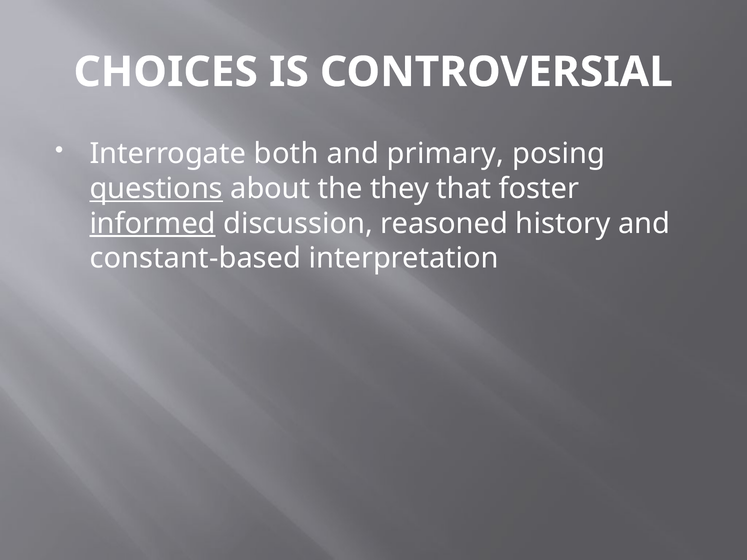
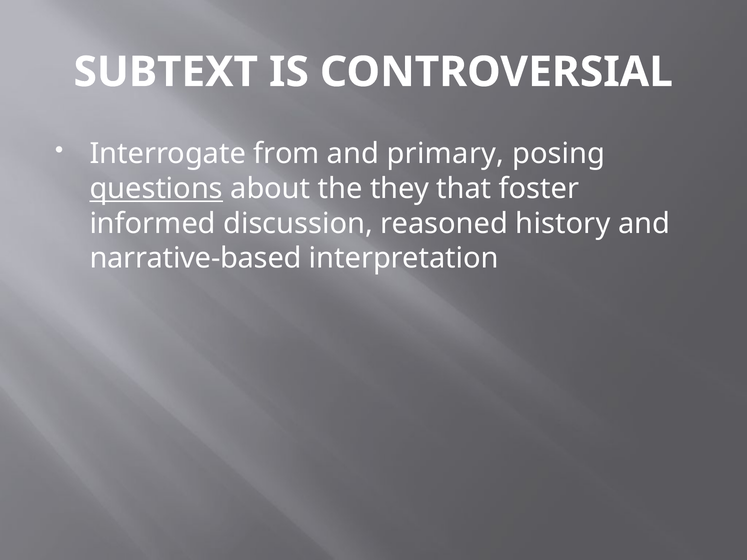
CHOICES: CHOICES -> SUBTEXT
both: both -> from
informed underline: present -> none
constant-based: constant-based -> narrative-based
